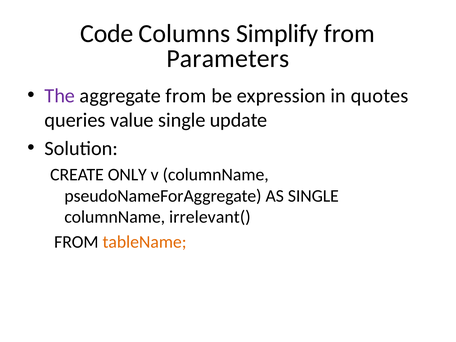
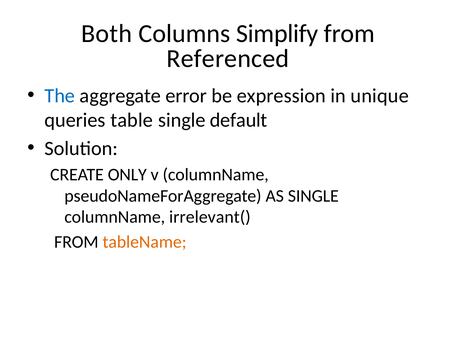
Code: Code -> Both
Parameters: Parameters -> Referenced
The colour: purple -> blue
aggregate from: from -> error
quotes: quotes -> unique
value: value -> table
update: update -> default
